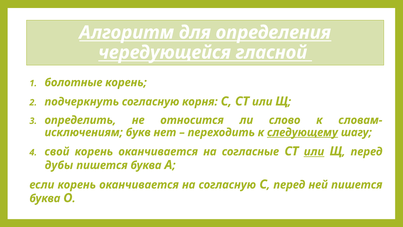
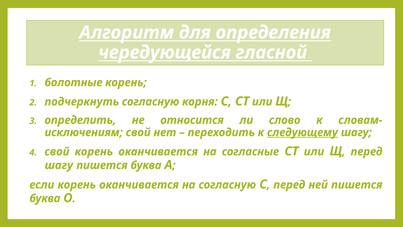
букв at (138, 132): букв -> свой
или at (314, 151) underline: present -> none
дубы at (59, 165): дубы -> шагу
